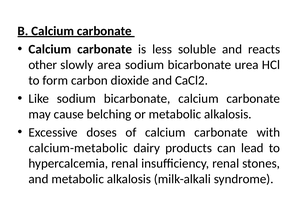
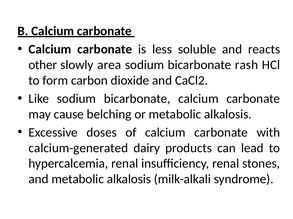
urea: urea -> rash
calcium-metabolic: calcium-metabolic -> calcium-generated
